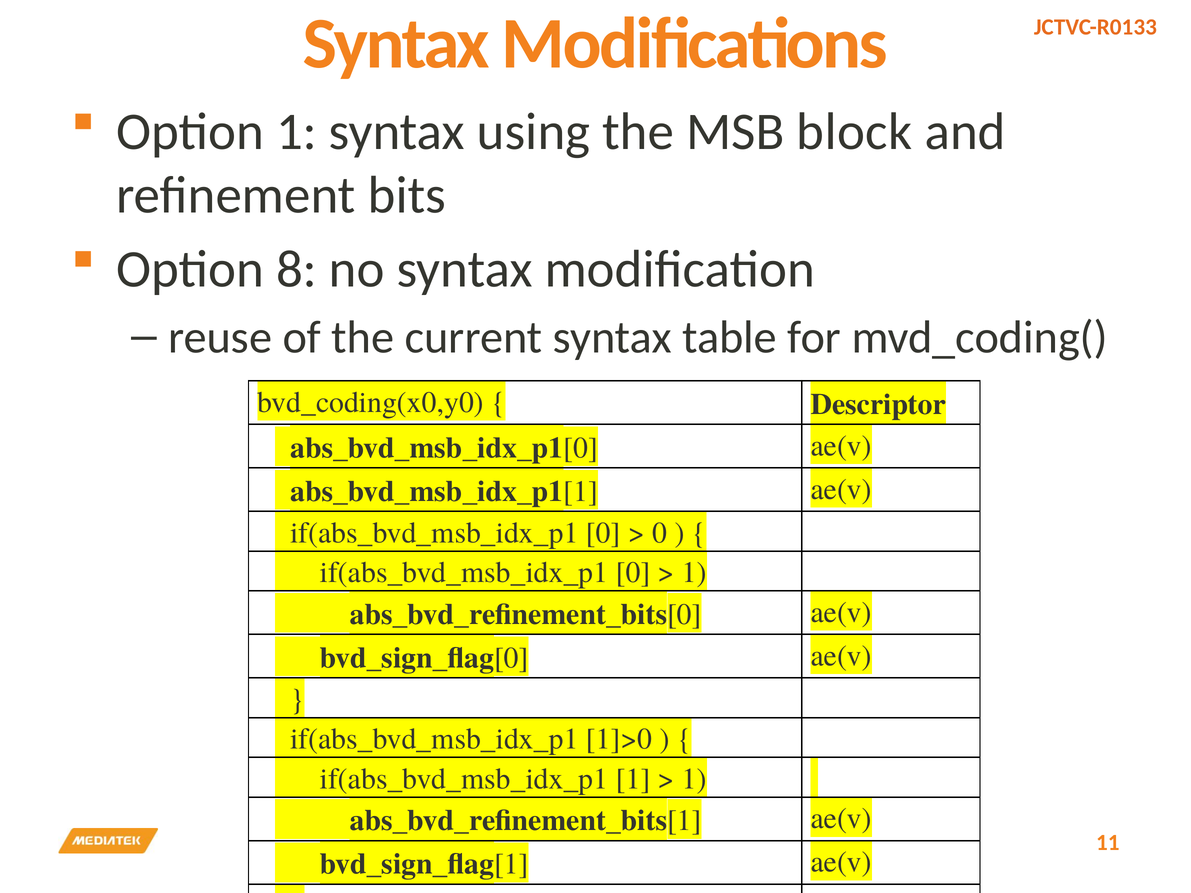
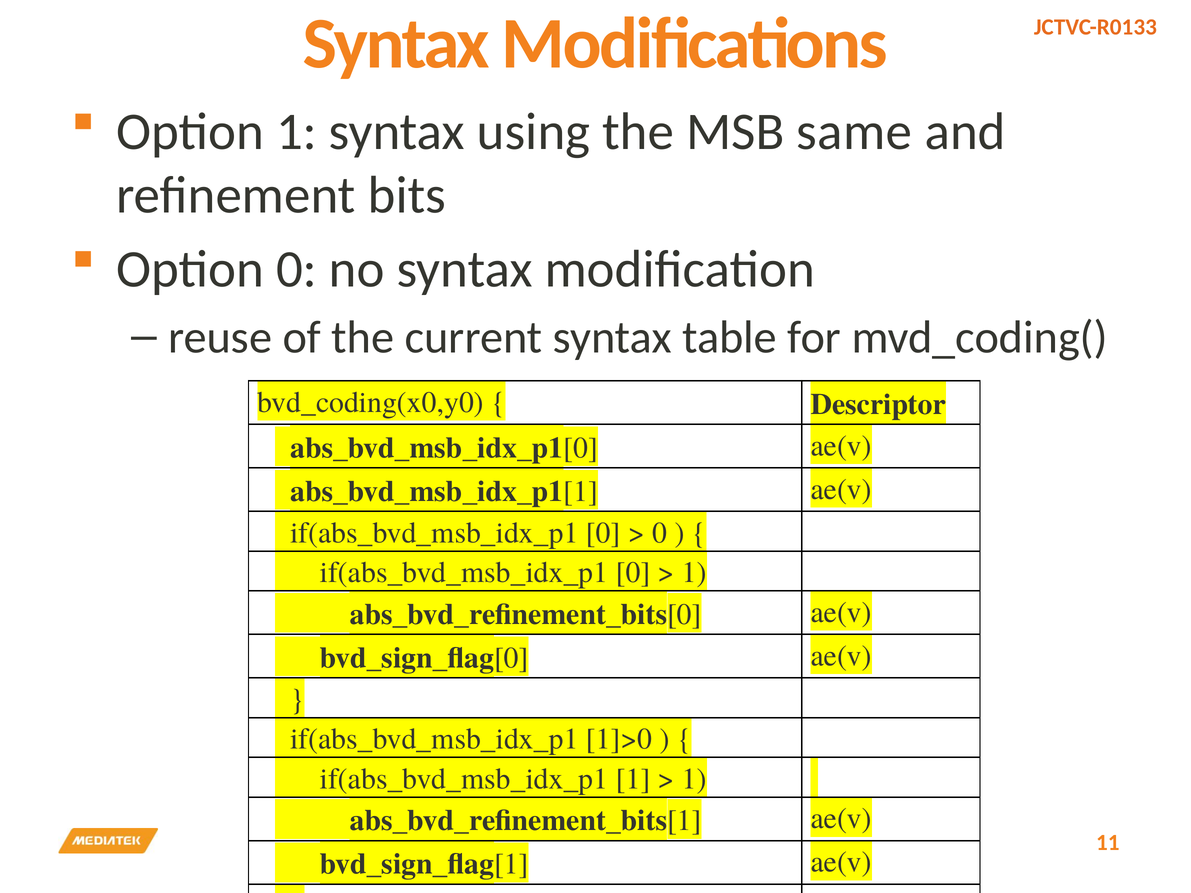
block: block -> same
Option 8: 8 -> 0
